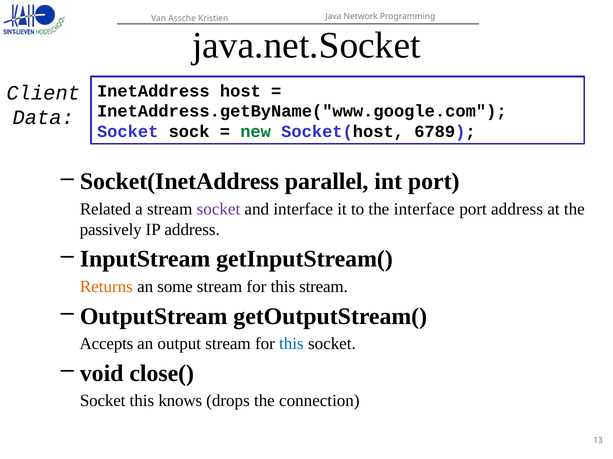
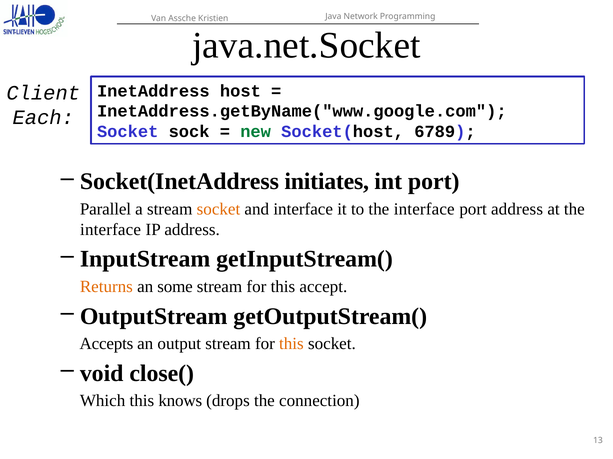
Data: Data -> Each
parallel: parallel -> initiates
Related: Related -> Parallel
socket at (218, 209) colour: purple -> orange
passively at (111, 230): passively -> interface
this stream: stream -> accept
this at (291, 344) colour: blue -> orange
Socket at (103, 402): Socket -> Which
